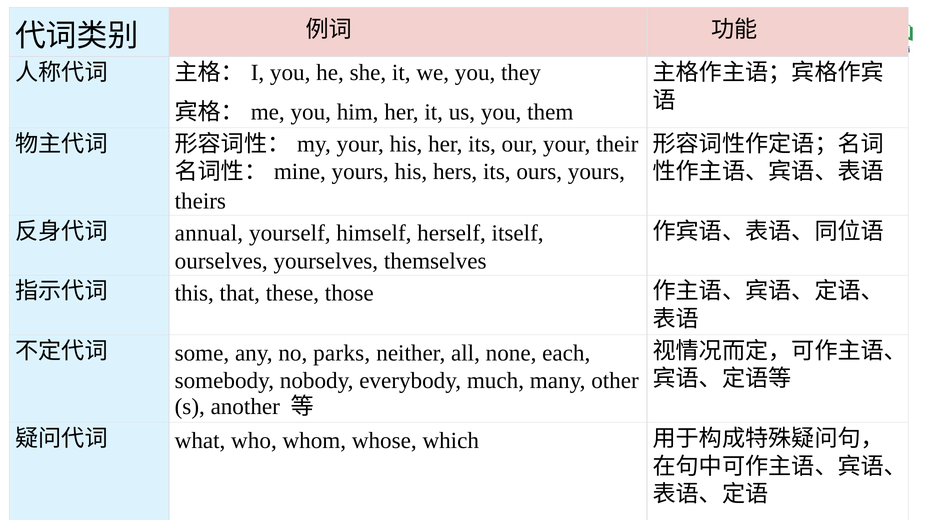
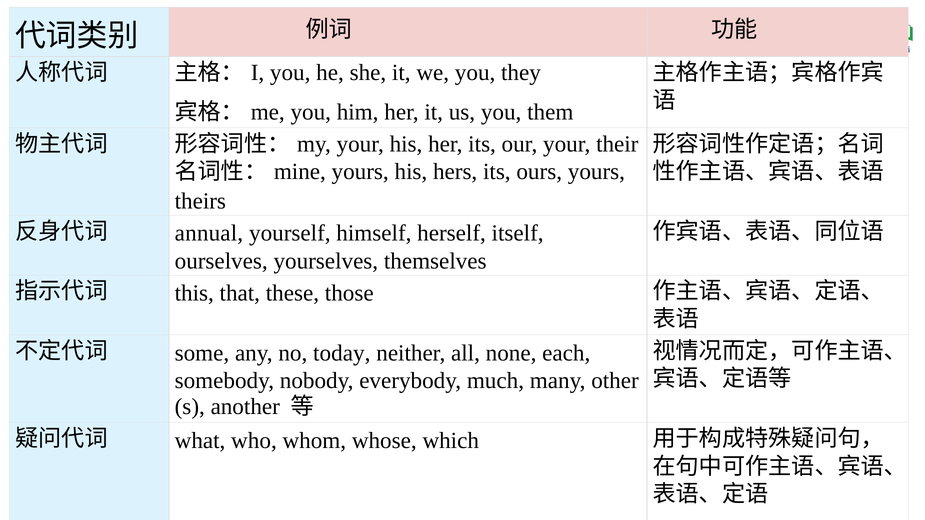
parks: parks -> today
